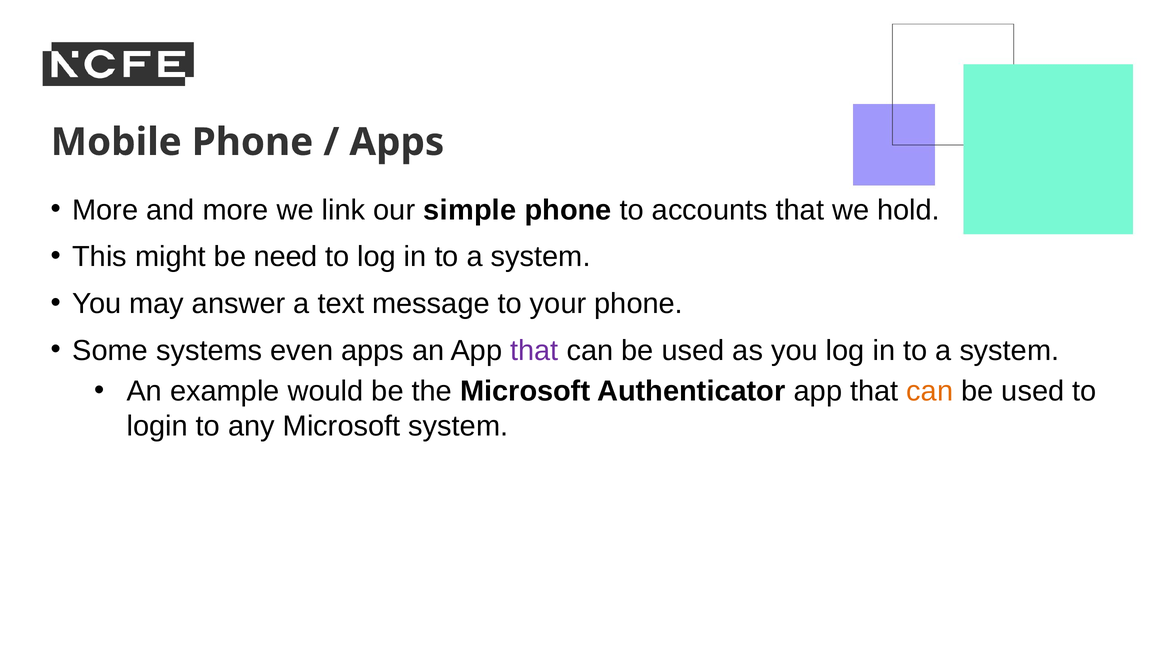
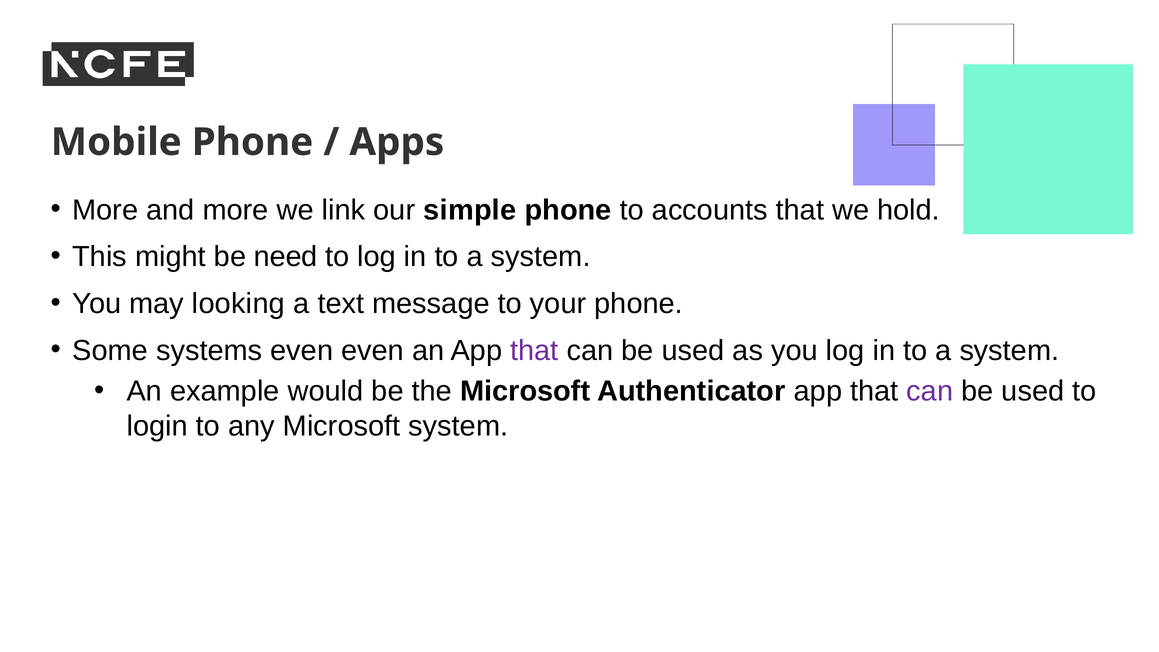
answer: answer -> looking
even apps: apps -> even
can at (930, 391) colour: orange -> purple
